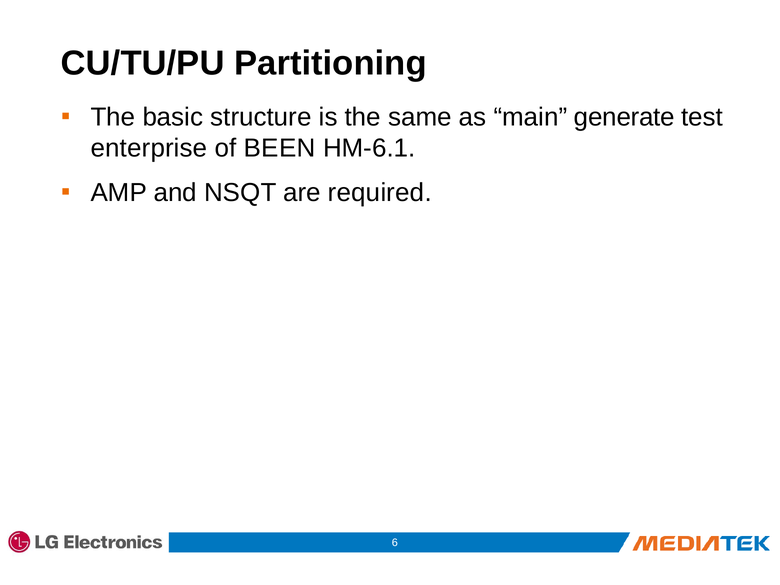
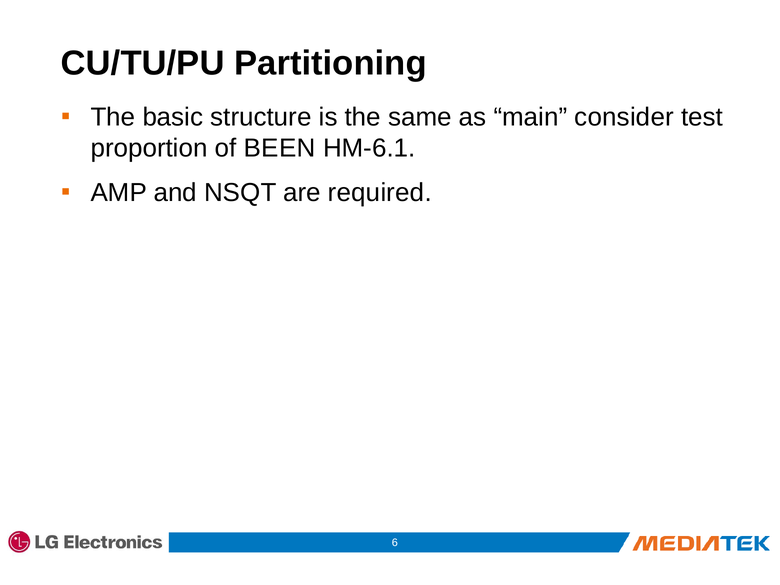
generate: generate -> consider
enterprise: enterprise -> proportion
